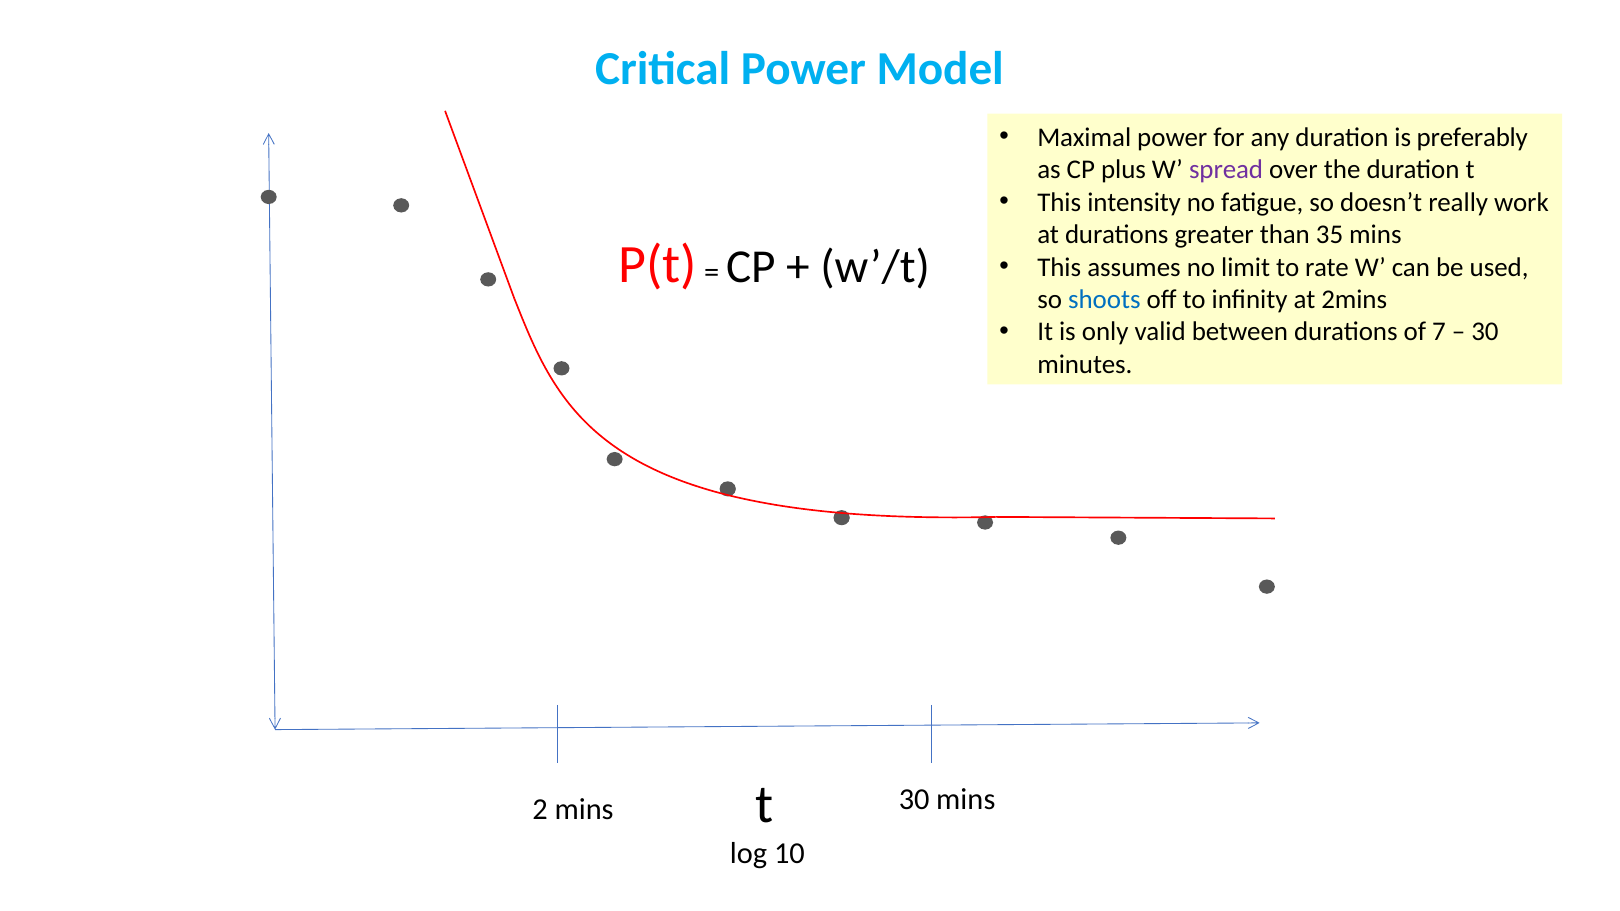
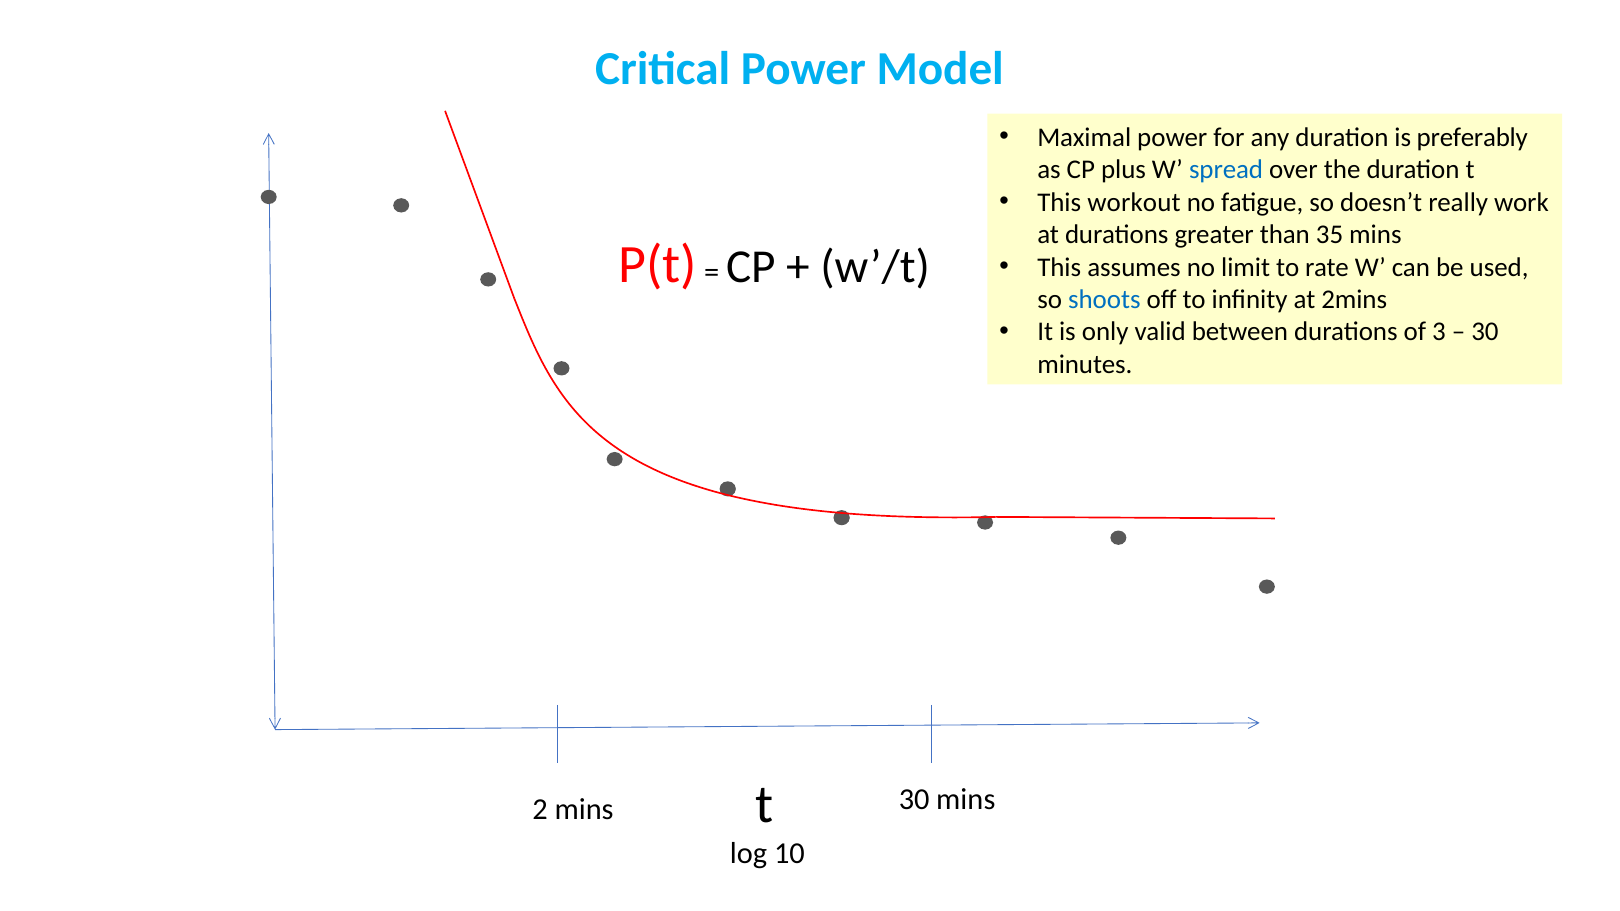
spread colour: purple -> blue
intensity: intensity -> workout
7: 7 -> 3
